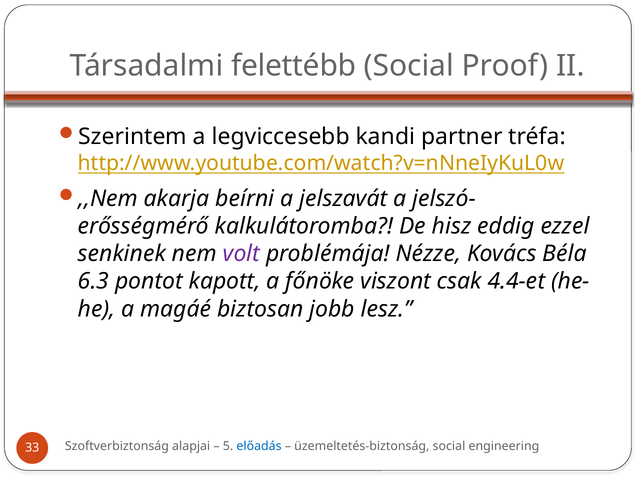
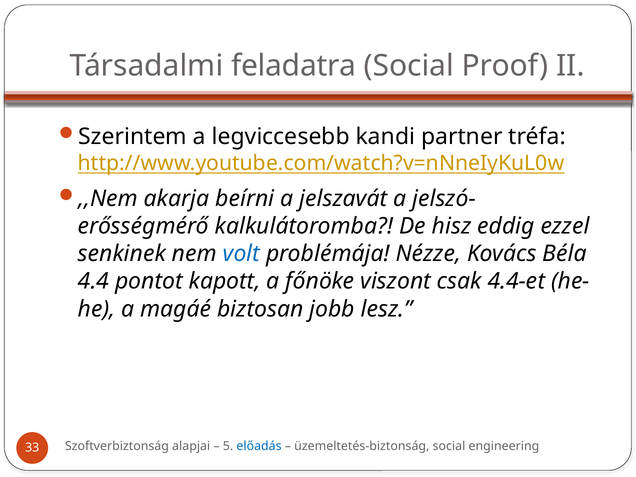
felettébb: felettébb -> feladatra
volt colour: purple -> blue
6.3: 6.3 -> 4.4
